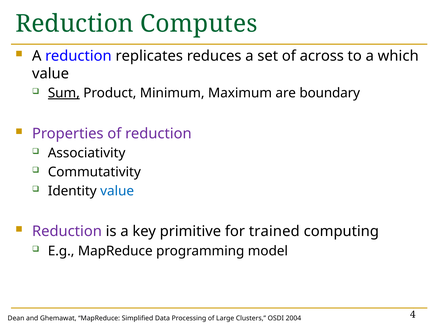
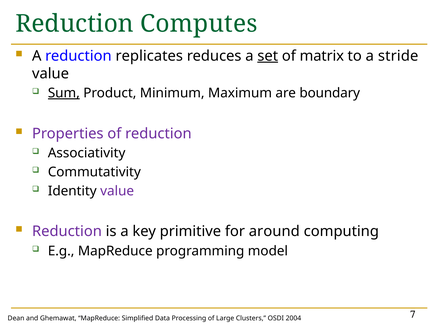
set underline: none -> present
across: across -> matrix
which: which -> stride
value at (117, 191) colour: blue -> purple
trained: trained -> around
4: 4 -> 7
